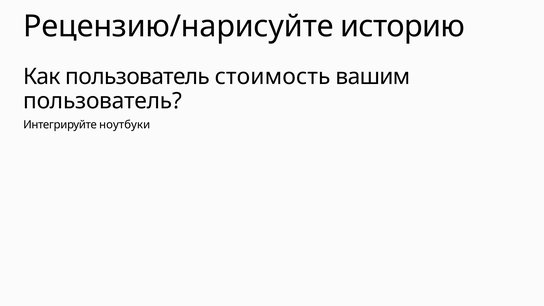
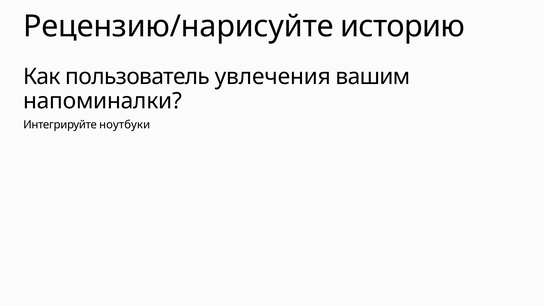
стоимость: стоимость -> увлечения
пользователь at (103, 101): пользователь -> напоминалки
